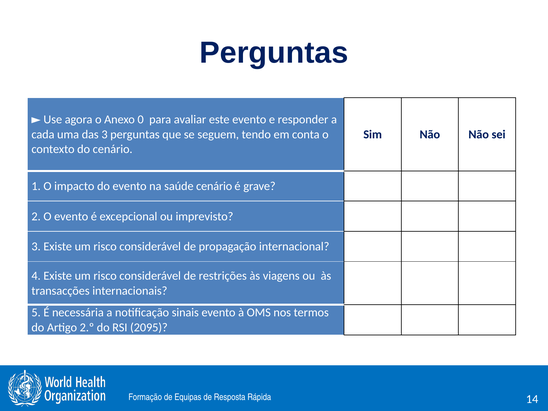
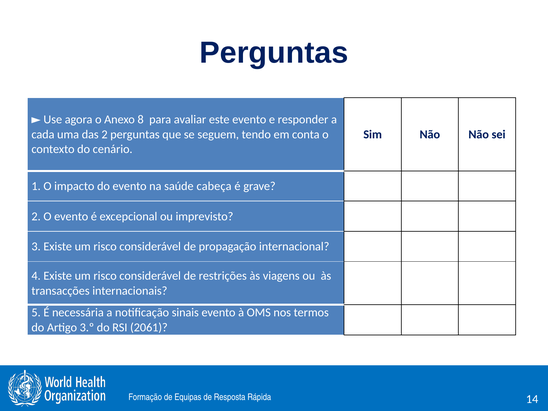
0: 0 -> 8
das 3: 3 -> 2
saúde cenário: cenário -> cabeça
2.º: 2.º -> 3.º
2095: 2095 -> 2061
